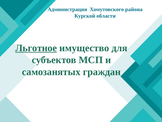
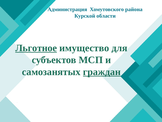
граждан underline: none -> present
